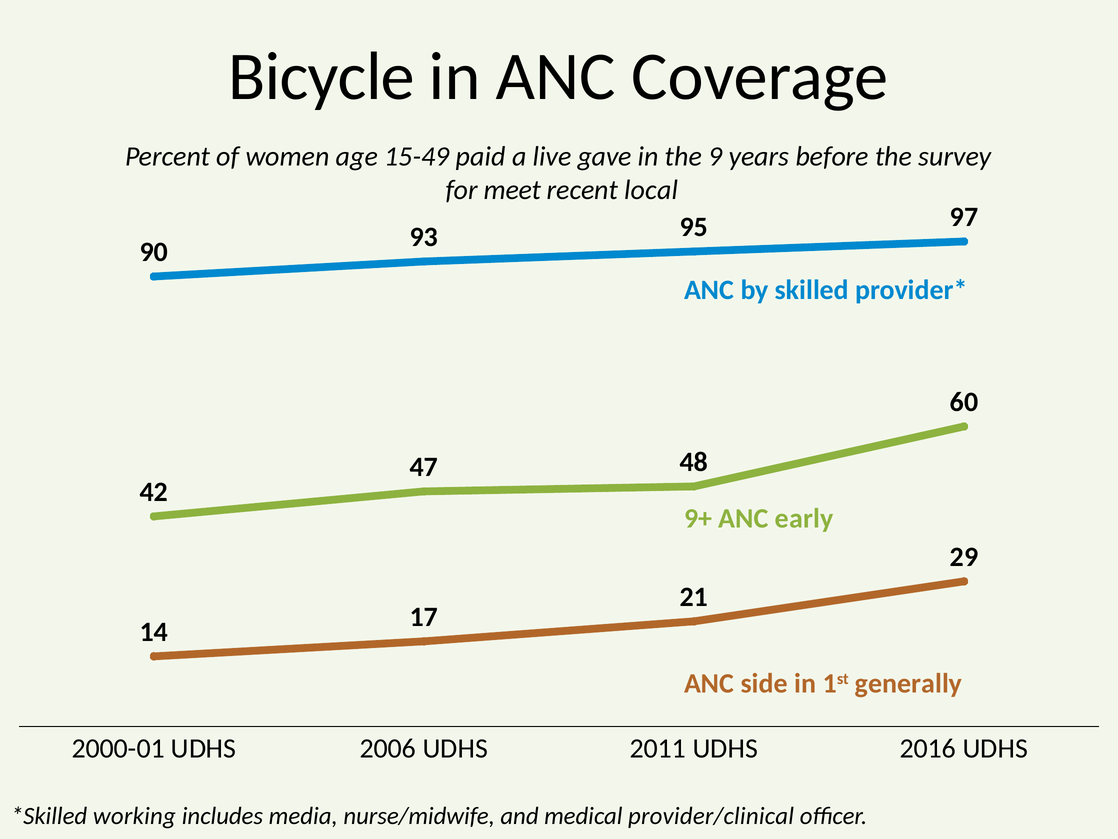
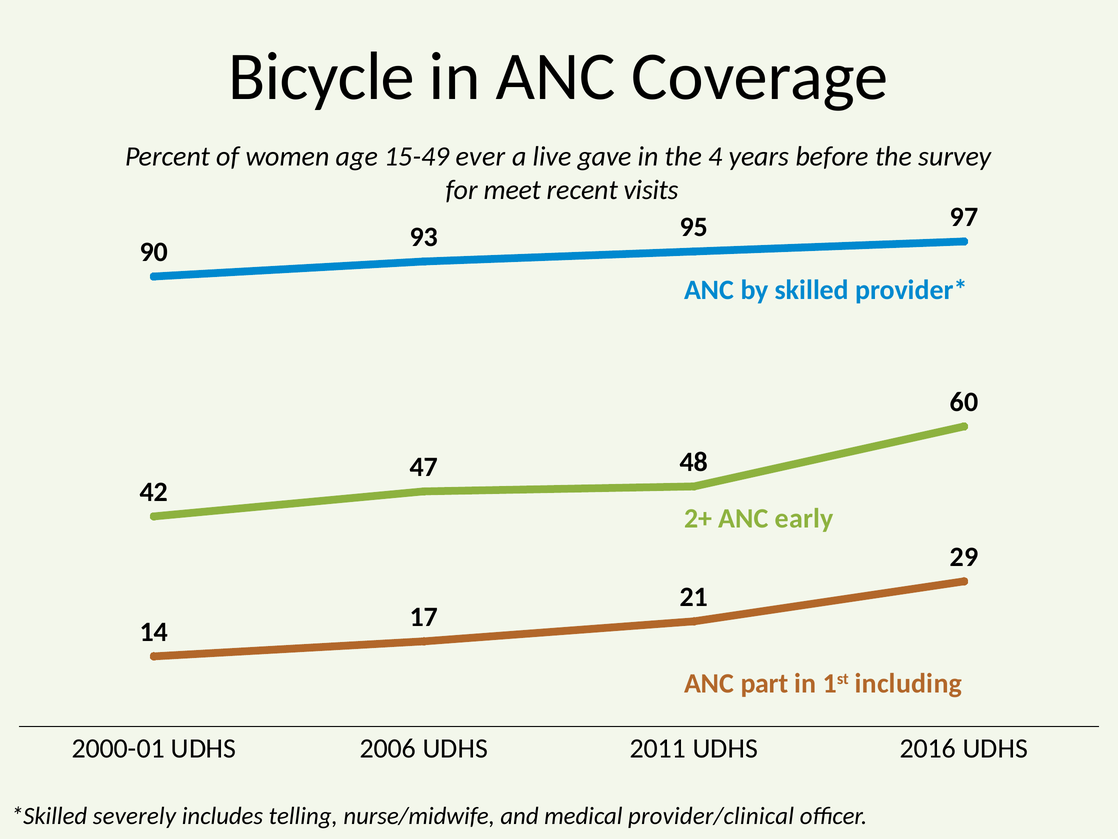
paid: paid -> ever
9: 9 -> 4
local: local -> visits
9+: 9+ -> 2+
side: side -> part
generally: generally -> including
working: working -> severely
media: media -> telling
